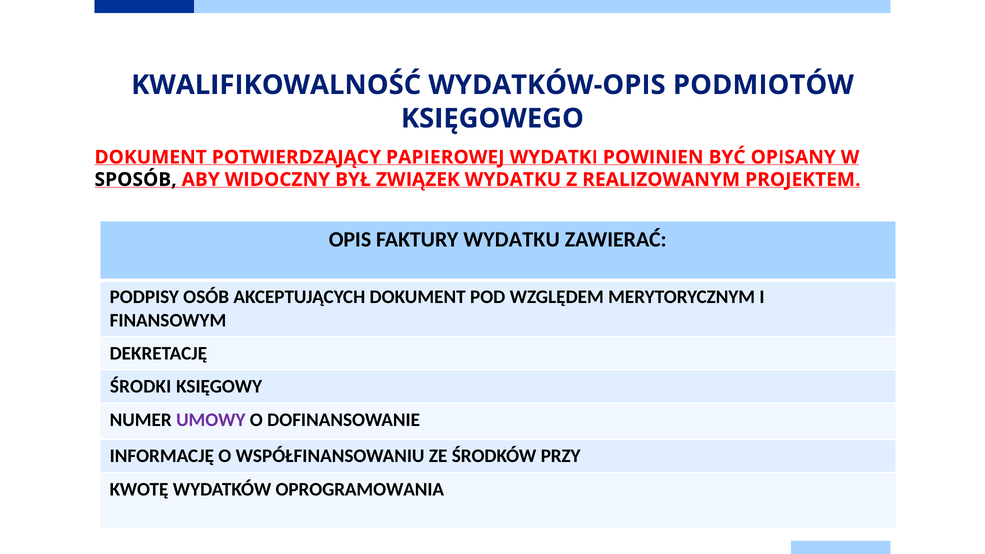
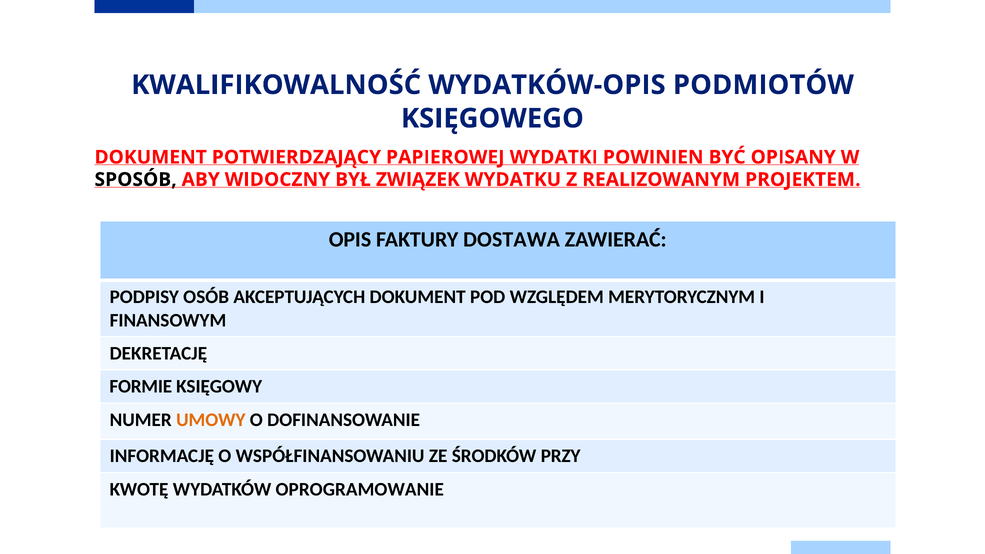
FAKTURY WYDATKU: WYDATKU -> DOSTAWA
ŚRODKI: ŚRODKI -> FORMIE
UMOWY colour: purple -> orange
OPROGRAMOWANIA: OPROGRAMOWANIA -> OPROGRAMOWANIE
